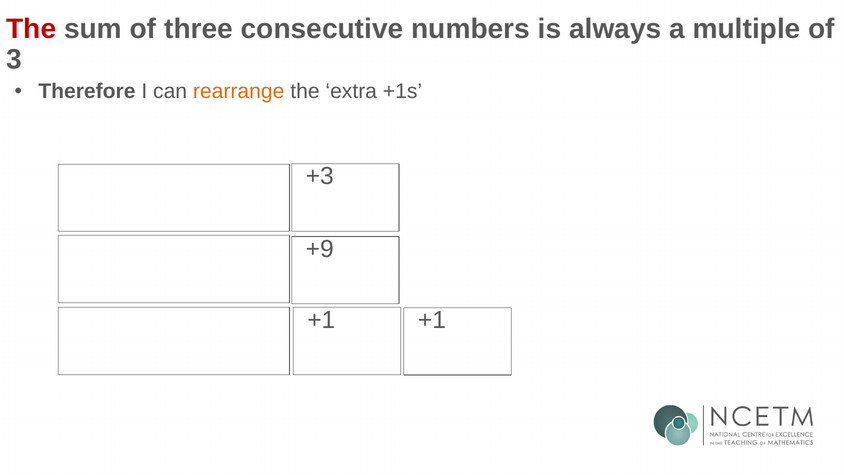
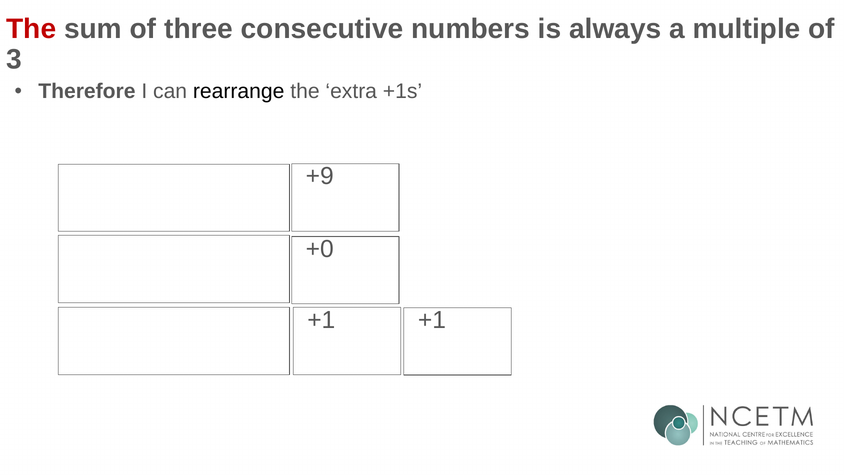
rearrange colour: orange -> black
+3: +3 -> +9
+9: +9 -> +0
